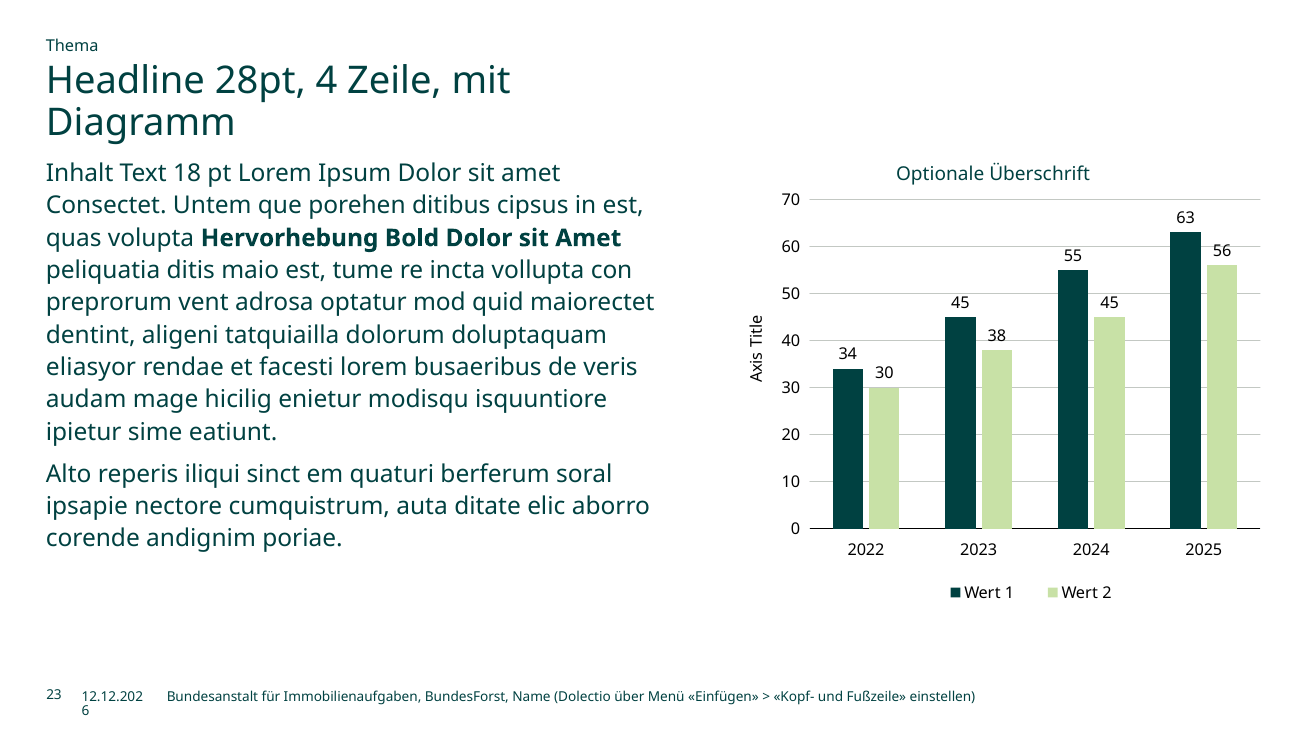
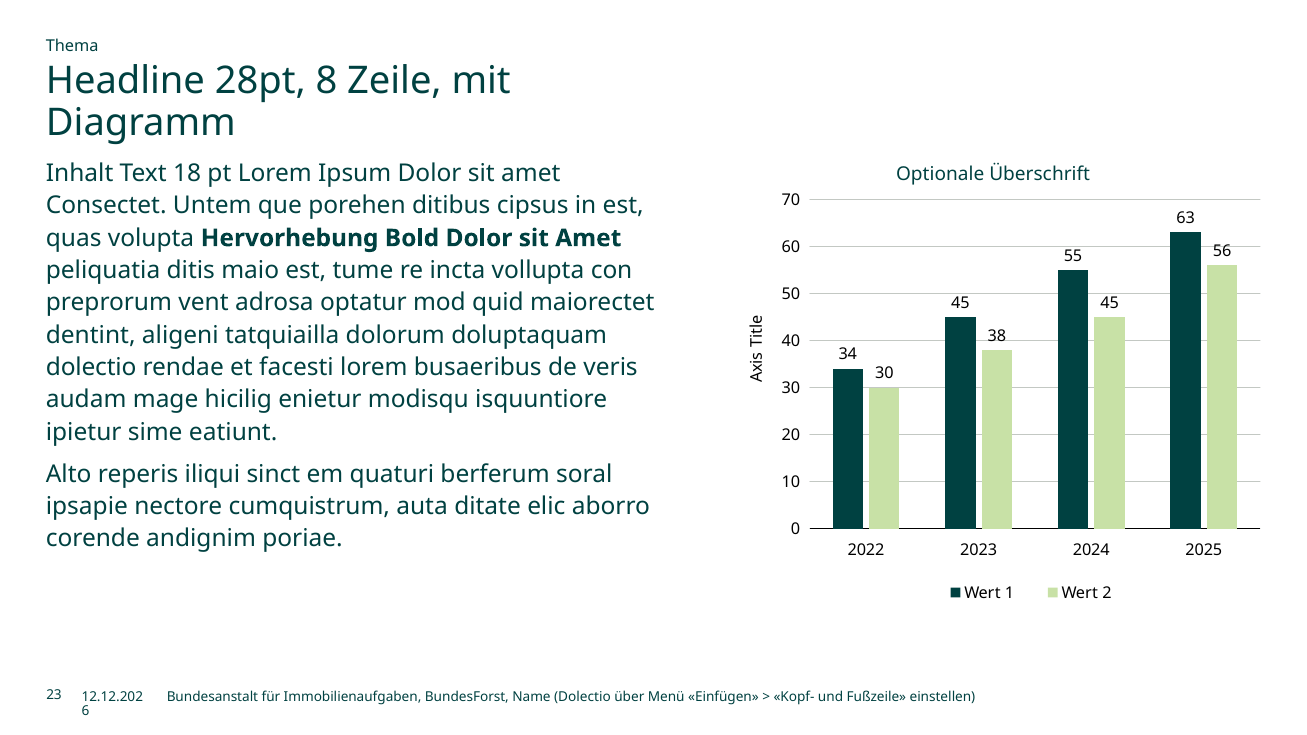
4: 4 -> 8
eliasyor at (91, 368): eliasyor -> dolectio
